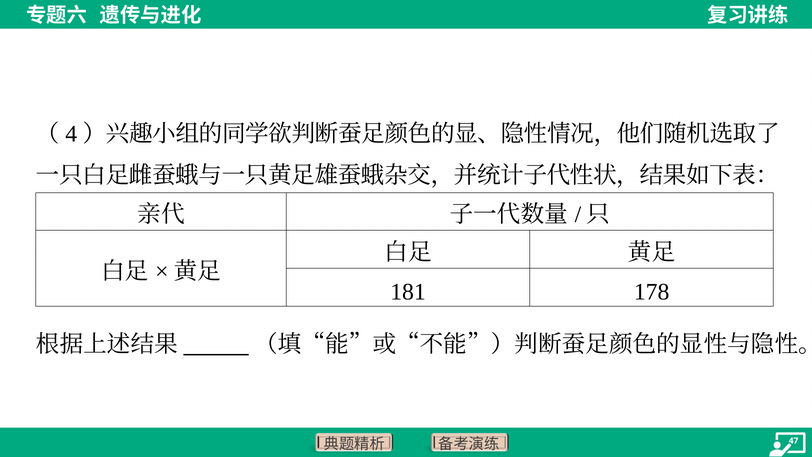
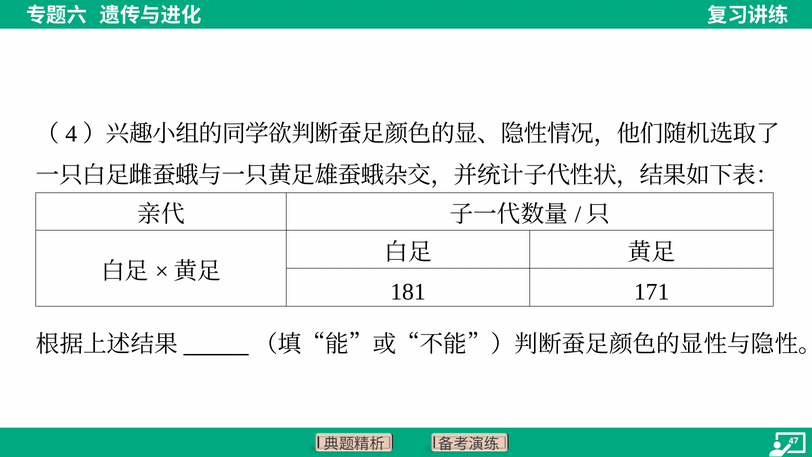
178: 178 -> 171
